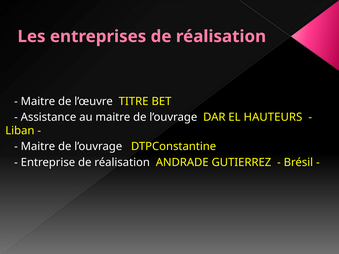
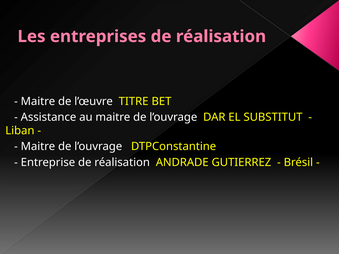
HAUTEURS: HAUTEURS -> SUBSTITUT
